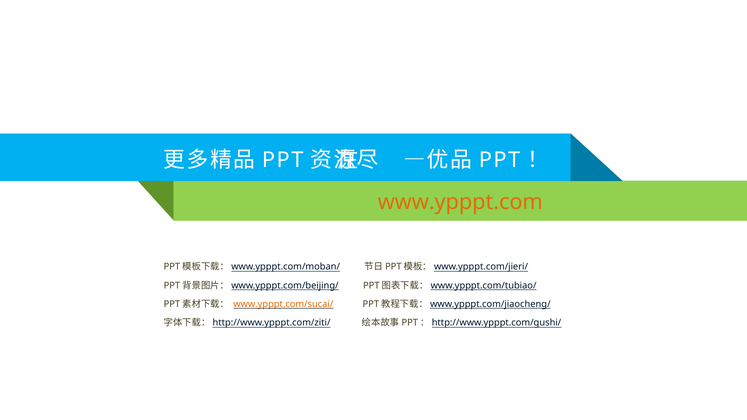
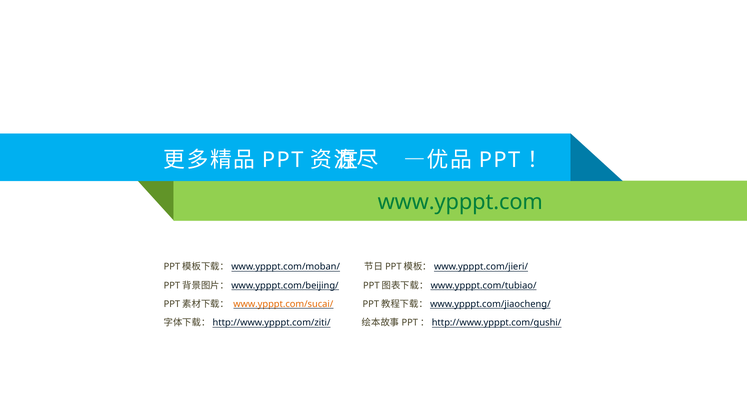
www.ypppt.com colour: orange -> green
